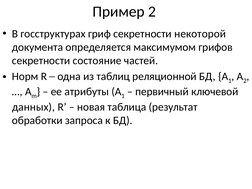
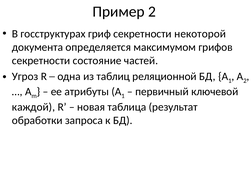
Норм: Норм -> Угроз
данных: данных -> каждой
